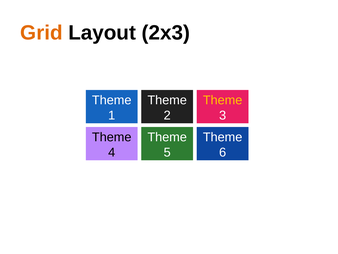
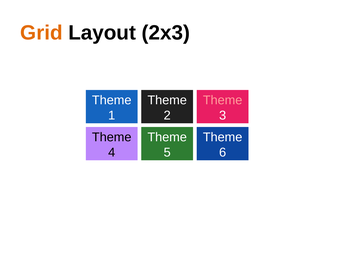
Theme at (223, 100) colour: yellow -> pink
